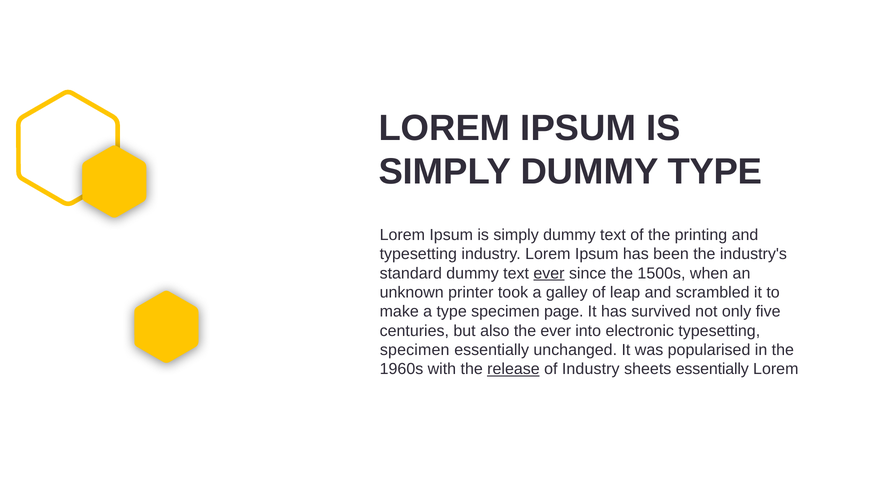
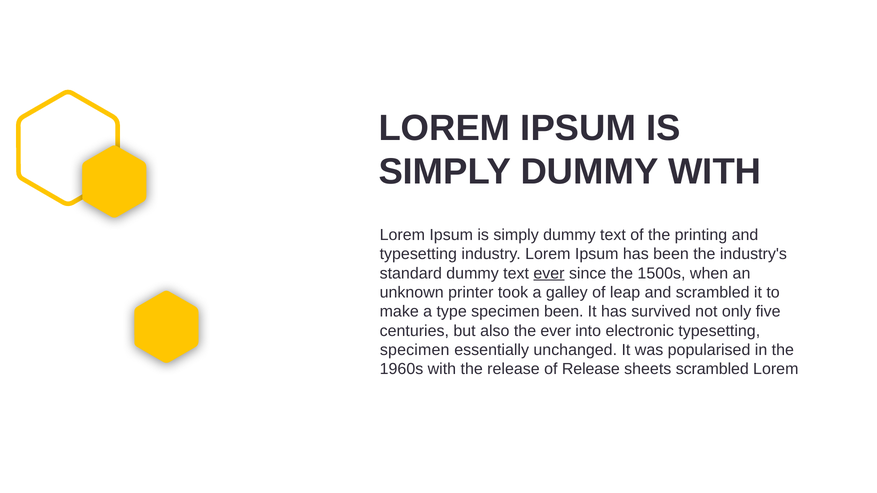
DUMMY TYPE: TYPE -> WITH
specimen page: page -> been
release at (513, 369) underline: present -> none
of Industry: Industry -> Release
sheets essentially: essentially -> scrambled
